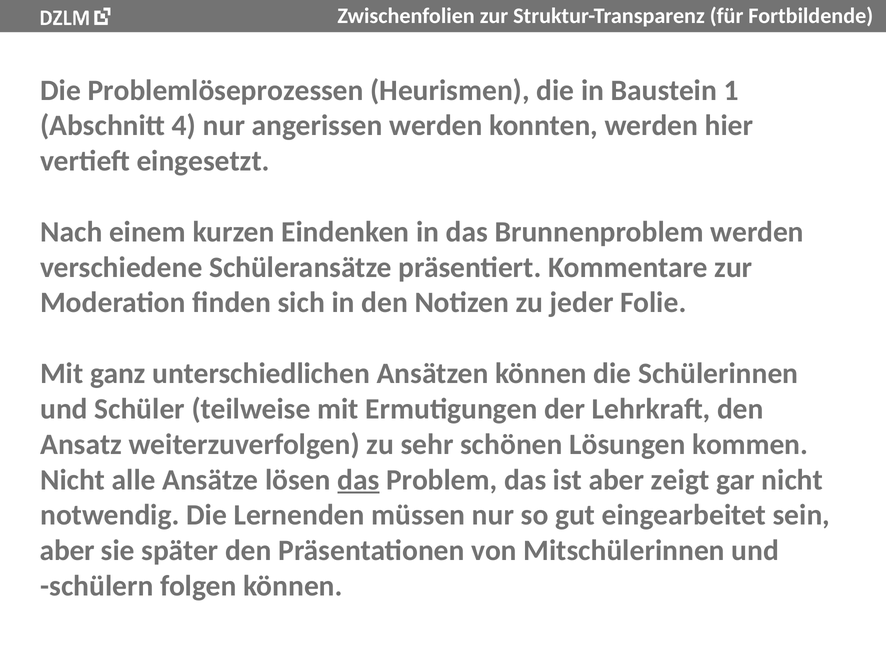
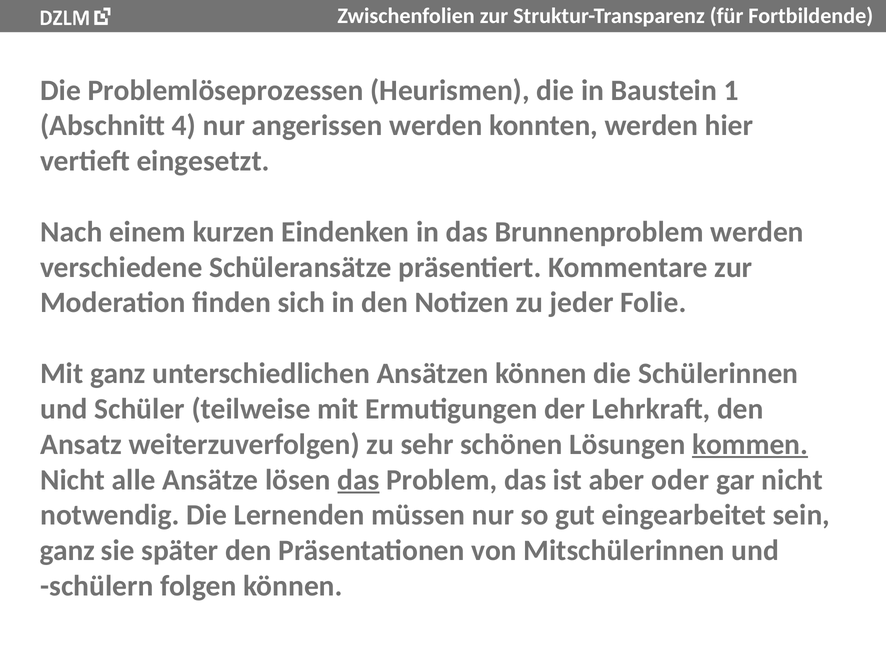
kommen underline: none -> present
zeigt: zeigt -> oder
aber at (67, 551): aber -> ganz
